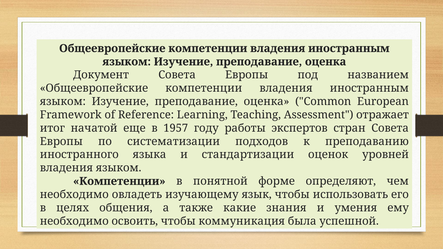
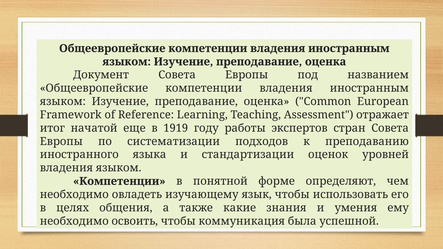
1957: 1957 -> 1919
